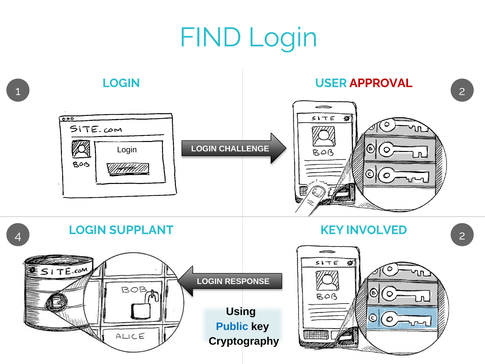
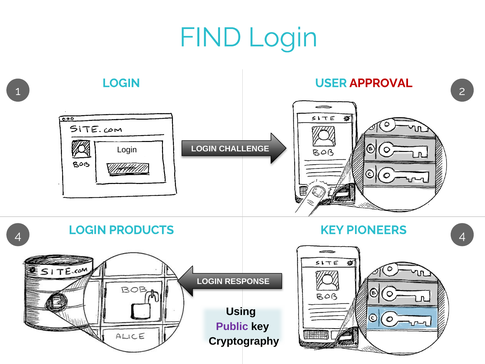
SUPPLANT: SUPPLANT -> PRODUCTS
INVOLVED: INVOLVED -> PIONEERS
4 2: 2 -> 4
Public colour: blue -> purple
